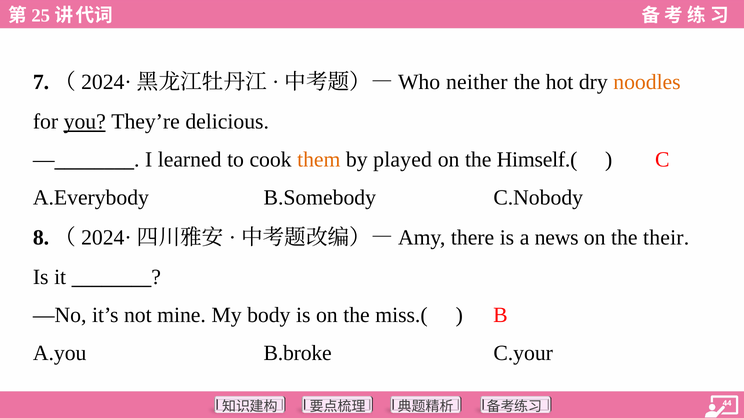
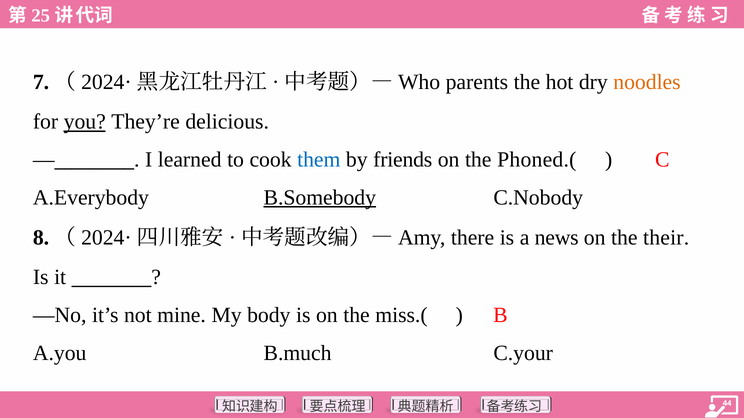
neither: neither -> parents
them colour: orange -> blue
played: played -> friends
Himself.(: Himself.( -> Phoned.(
B.Somebody underline: none -> present
B.broke: B.broke -> B.much
